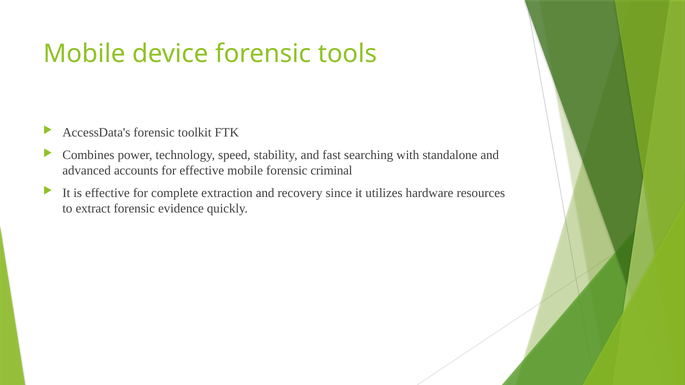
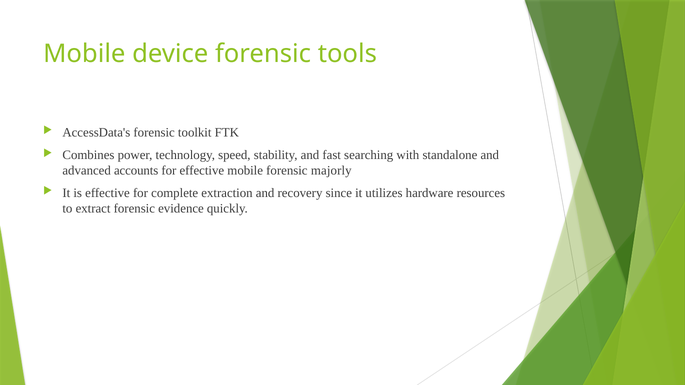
criminal: criminal -> majorly
